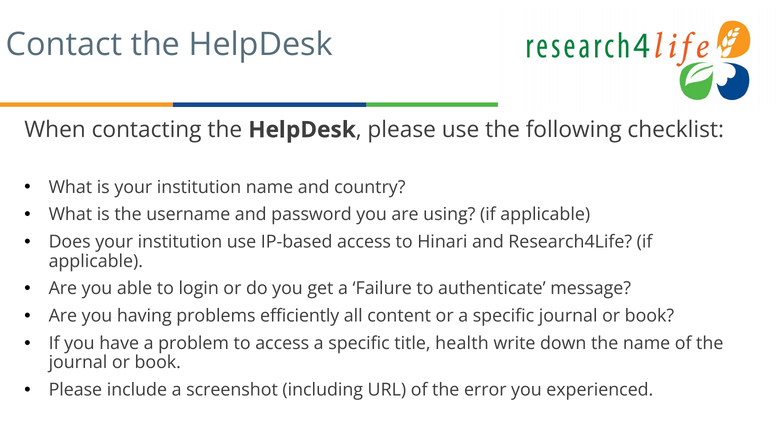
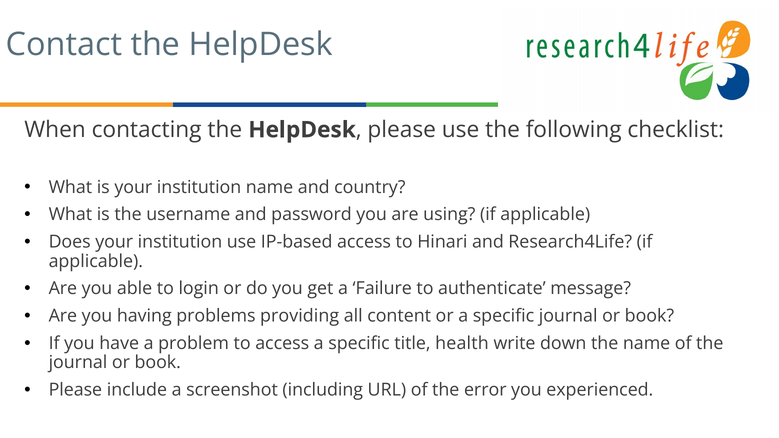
efficiently: efficiently -> providing
